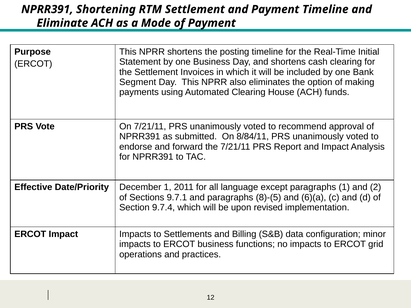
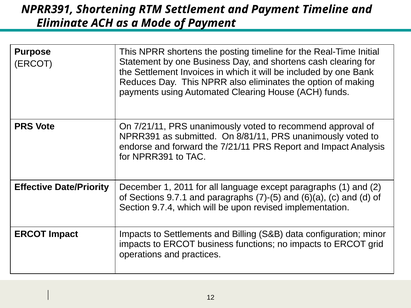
Segment: Segment -> Reduces
8/84/11: 8/84/11 -> 8/81/11
8)-(5: 8)-(5 -> 7)-(5
